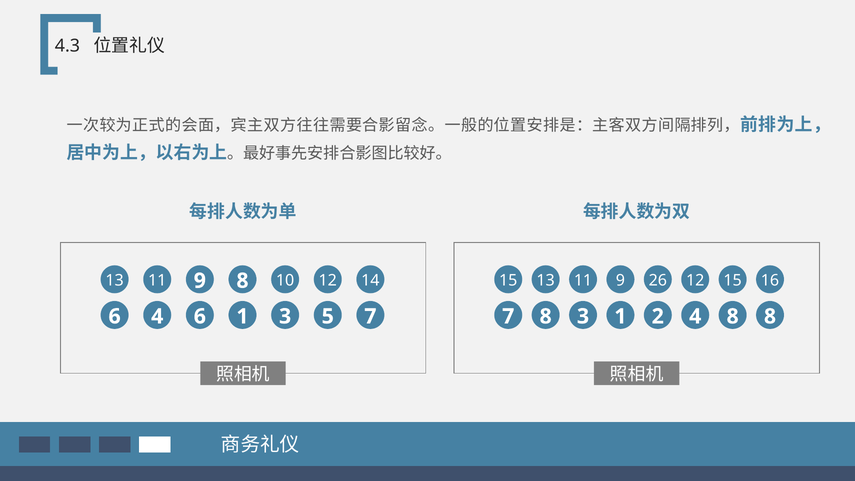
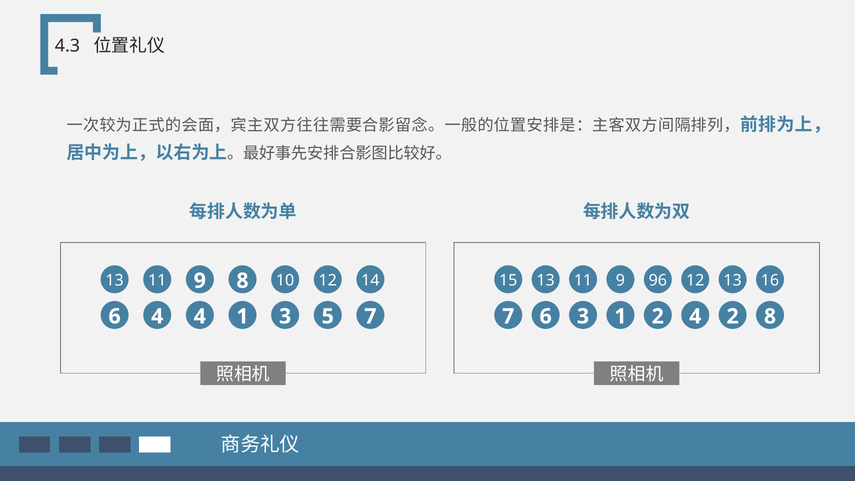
26: 26 -> 96
12 15: 15 -> 13
4 6: 6 -> 4
7 8: 8 -> 6
4 8: 8 -> 2
